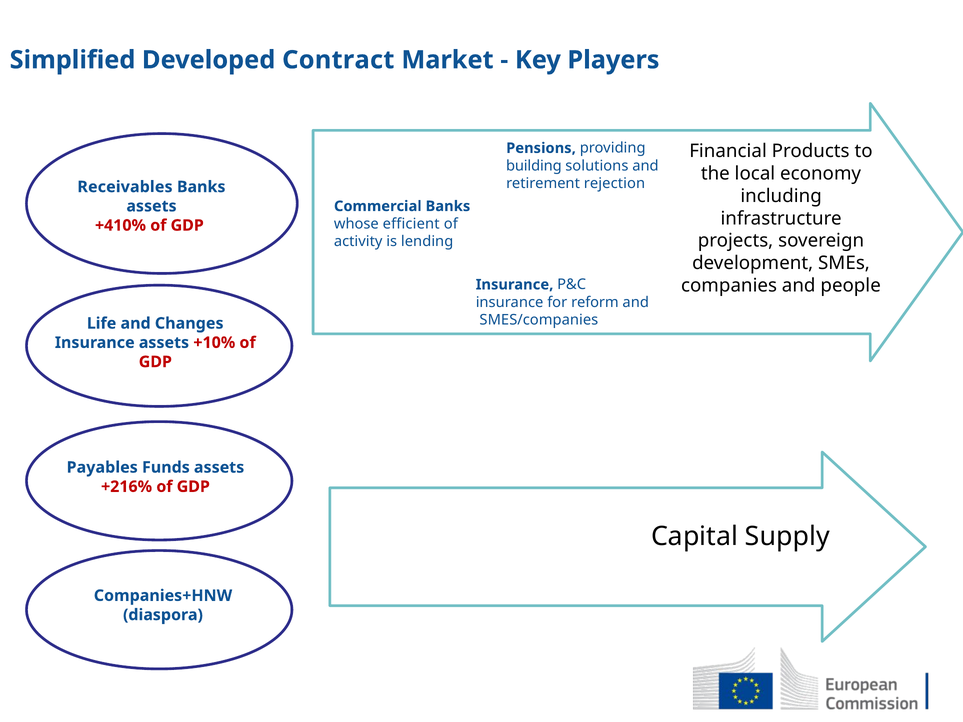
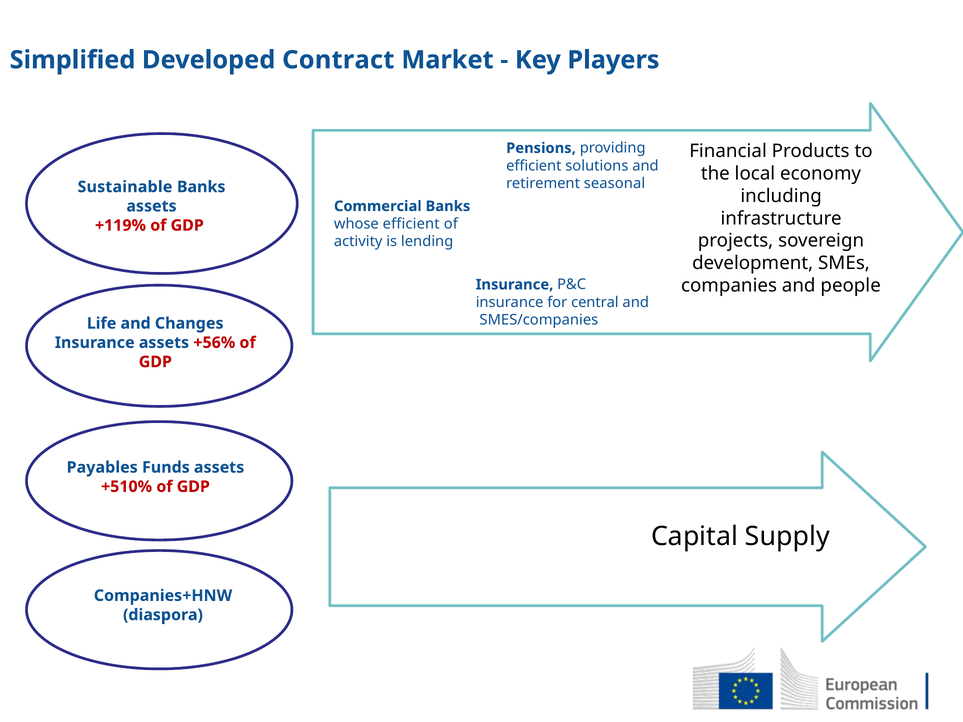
building at (534, 166): building -> efficient
rejection: rejection -> seasonal
Receivables: Receivables -> Sustainable
+410%: +410% -> +119%
reform: reform -> central
+10%: +10% -> +56%
+216%: +216% -> +510%
